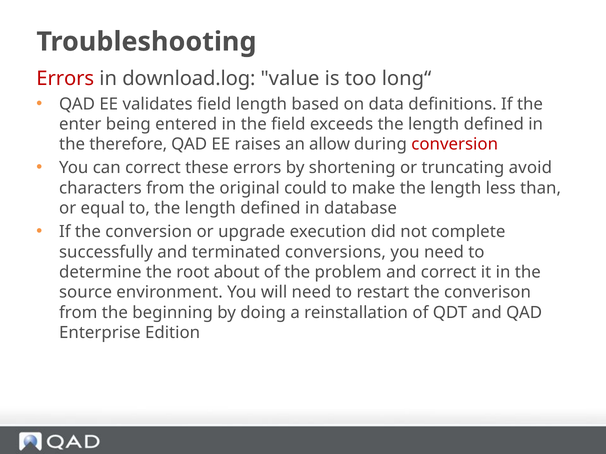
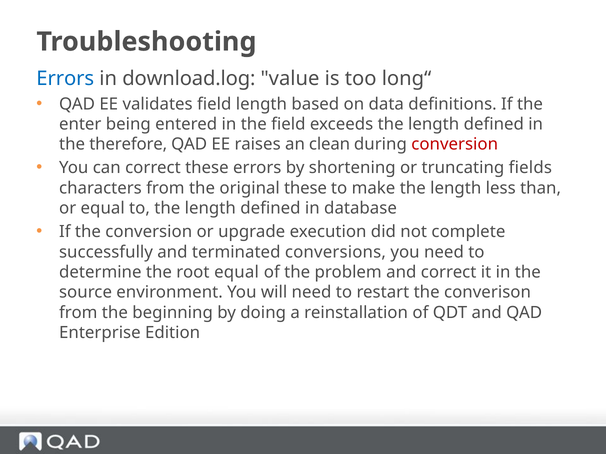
Errors at (65, 79) colour: red -> blue
allow: allow -> clean
avoid: avoid -> fields
original could: could -> these
root about: about -> equal
